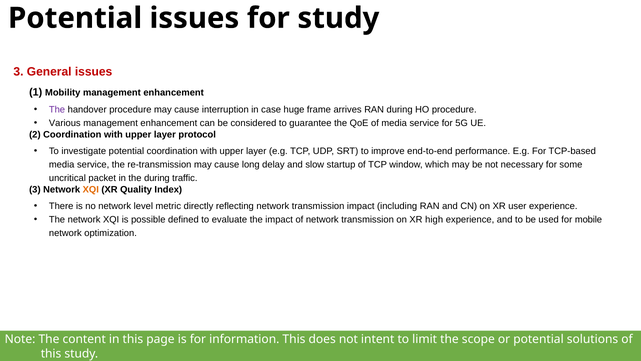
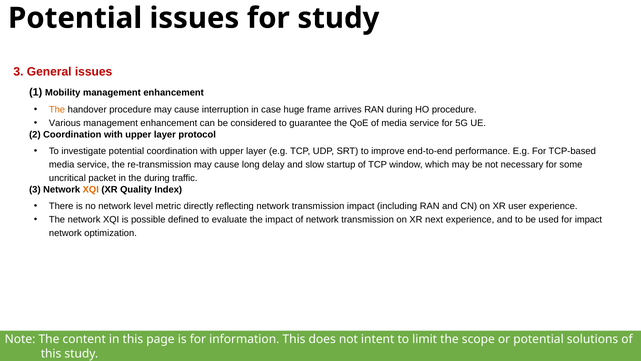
The at (57, 110) colour: purple -> orange
high: high -> next
for mobile: mobile -> impact
